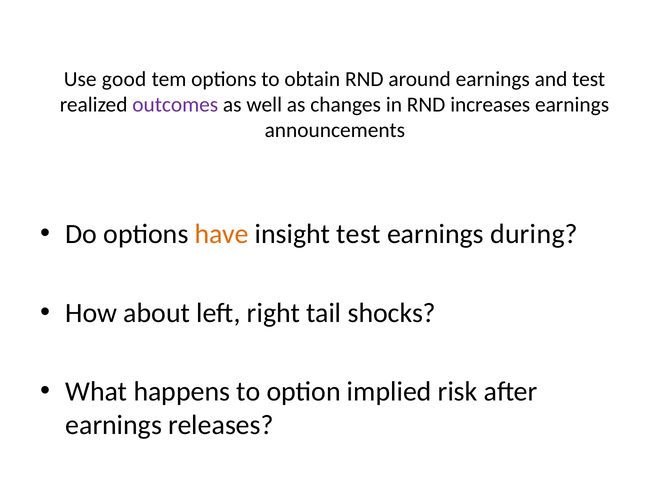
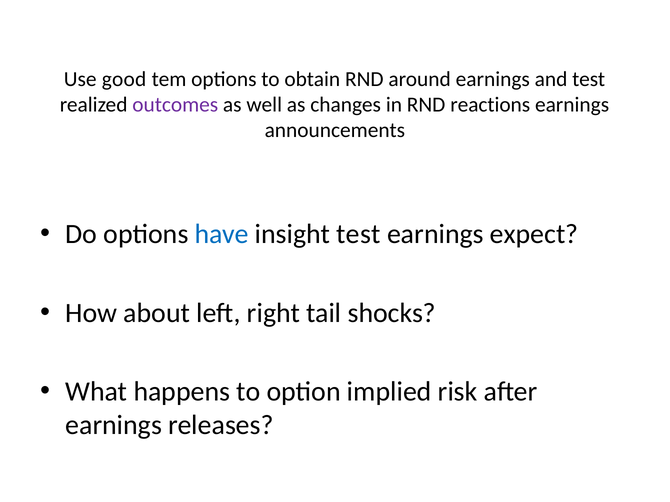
increases: increases -> reactions
have colour: orange -> blue
during: during -> expect
